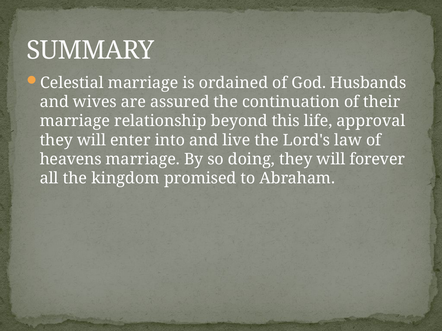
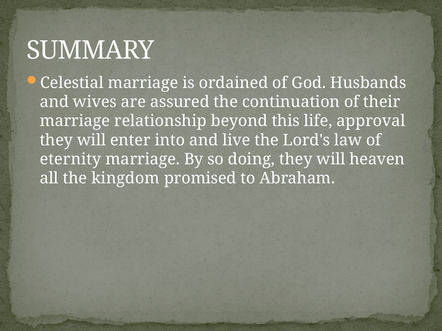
heavens: heavens -> eternity
forever: forever -> heaven
